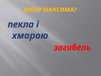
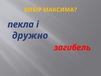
хмарою: хмарою -> дружно
